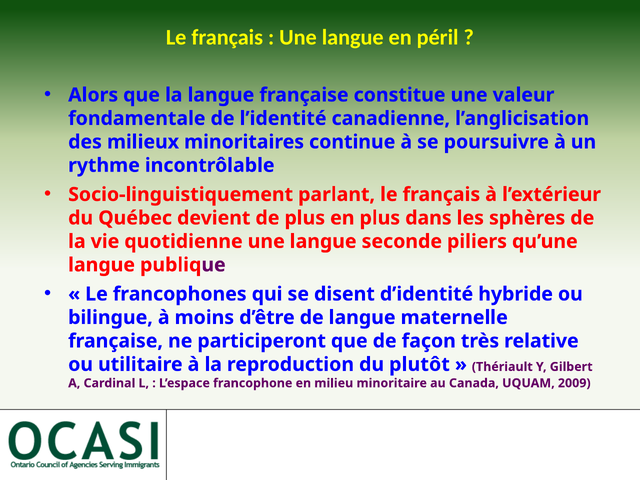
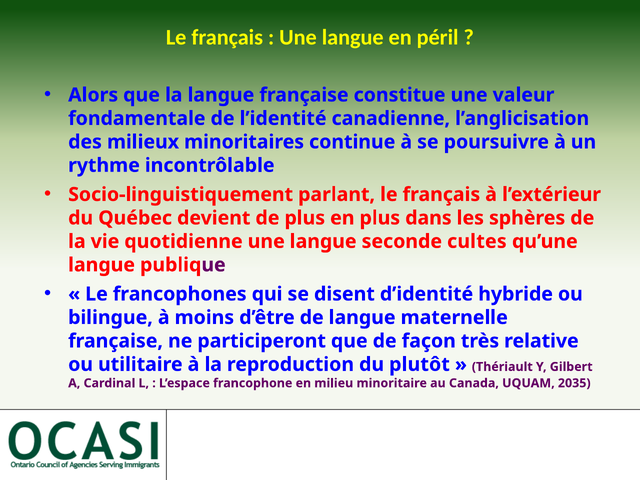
piliers: piliers -> cultes
2009: 2009 -> 2035
